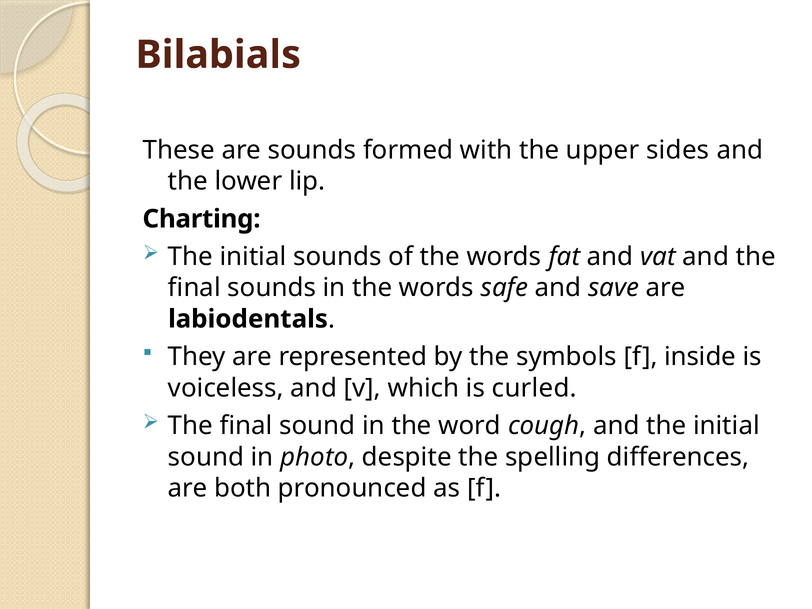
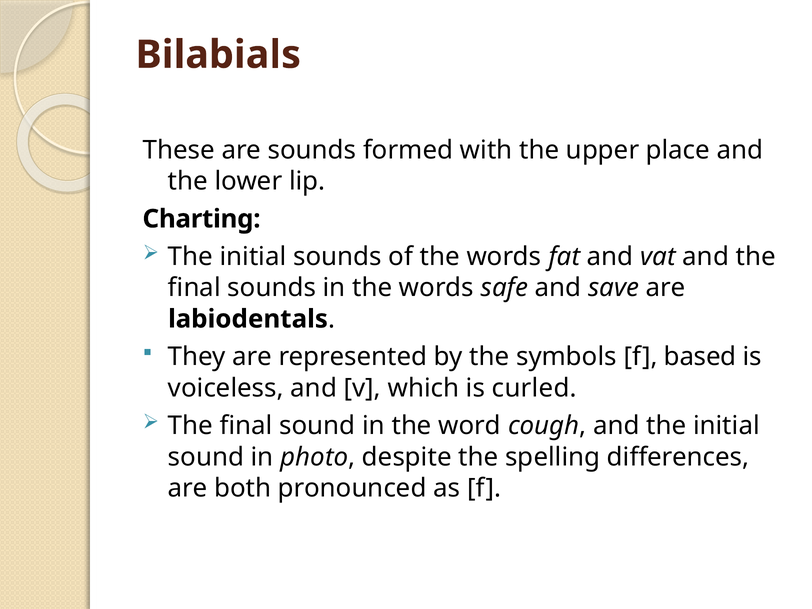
sides: sides -> place
inside: inside -> based
